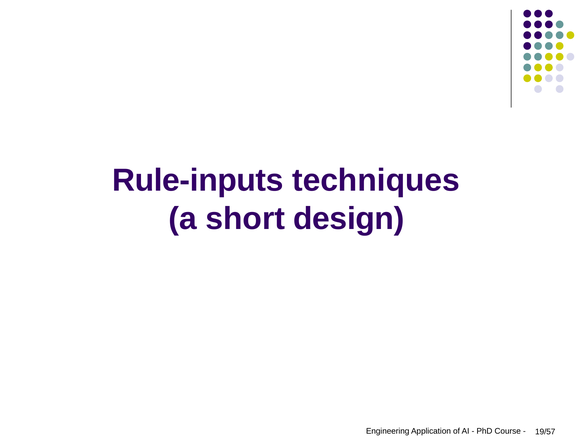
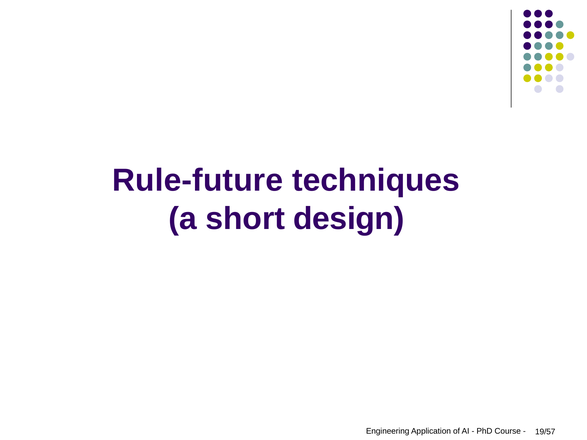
Rule-inputs: Rule-inputs -> Rule-future
